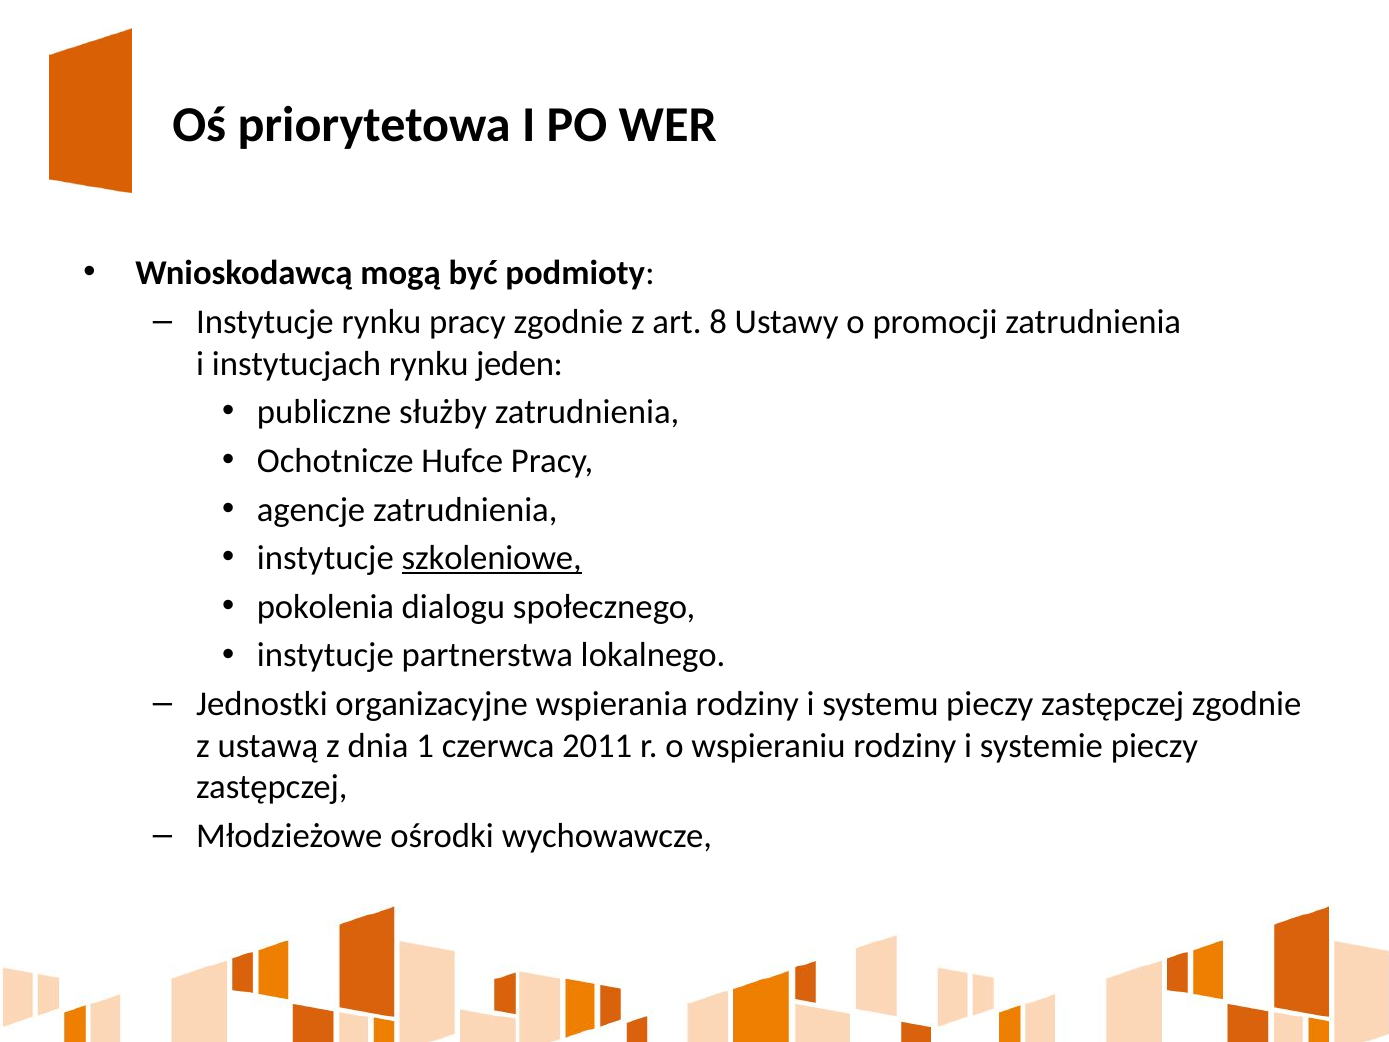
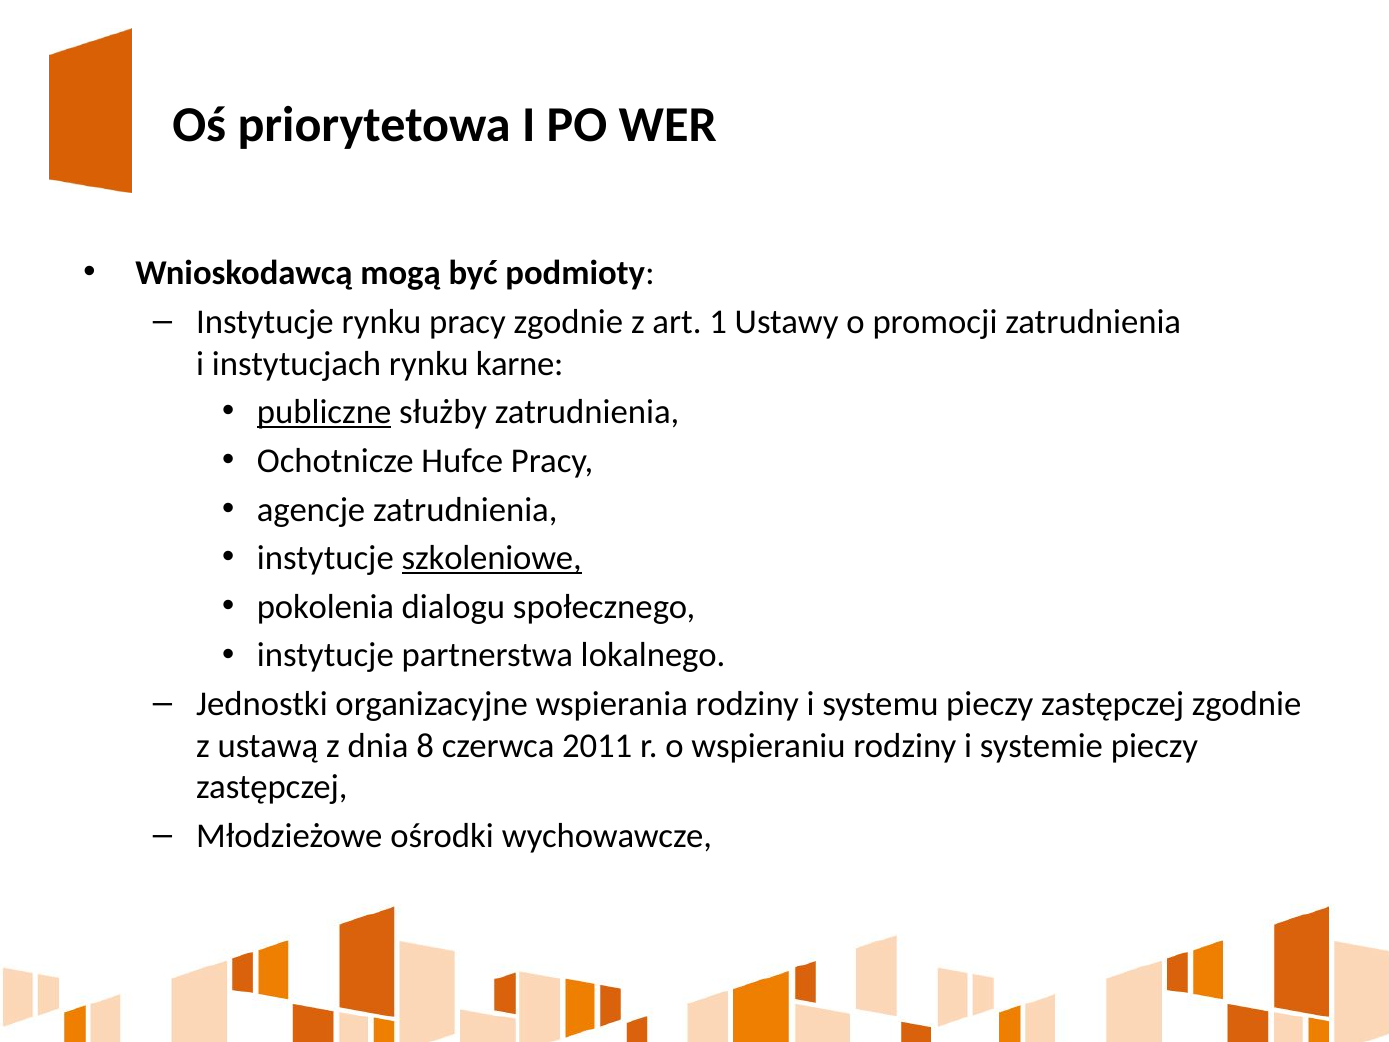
8: 8 -> 1
jeden: jeden -> karne
publiczne underline: none -> present
1: 1 -> 8
